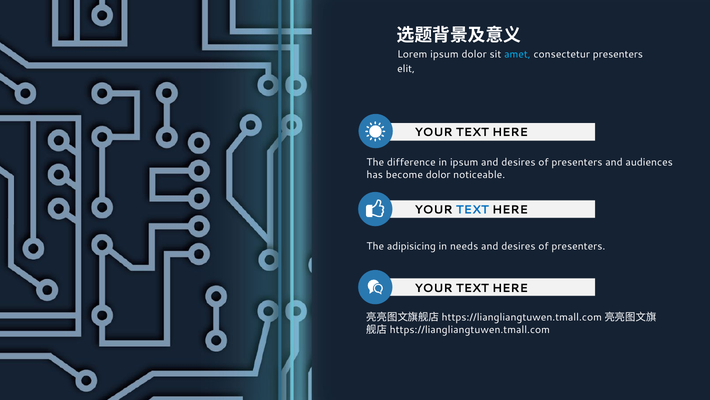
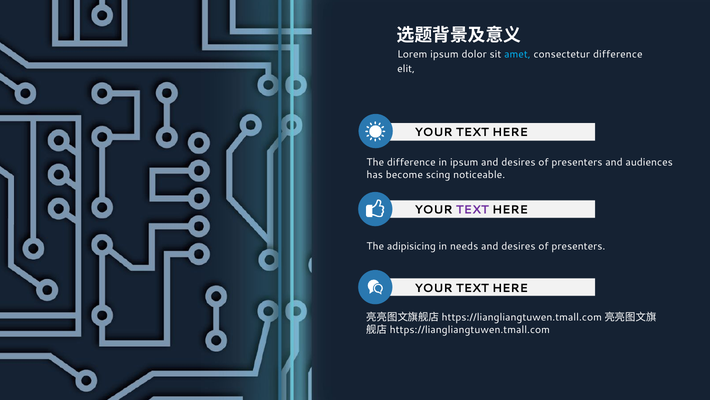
consectetur presenters: presenters -> difference
become dolor: dolor -> scing
TEXT at (472, 209) colour: blue -> purple
